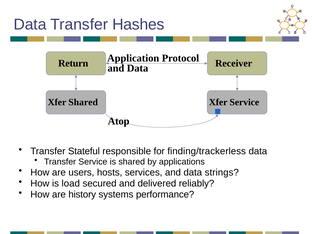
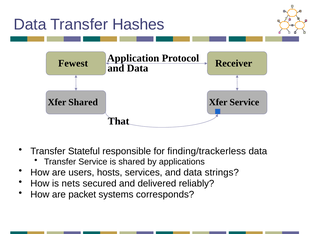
Return: Return -> Fewest
Atop: Atop -> That
load: load -> nets
history: history -> packet
performance: performance -> corresponds
